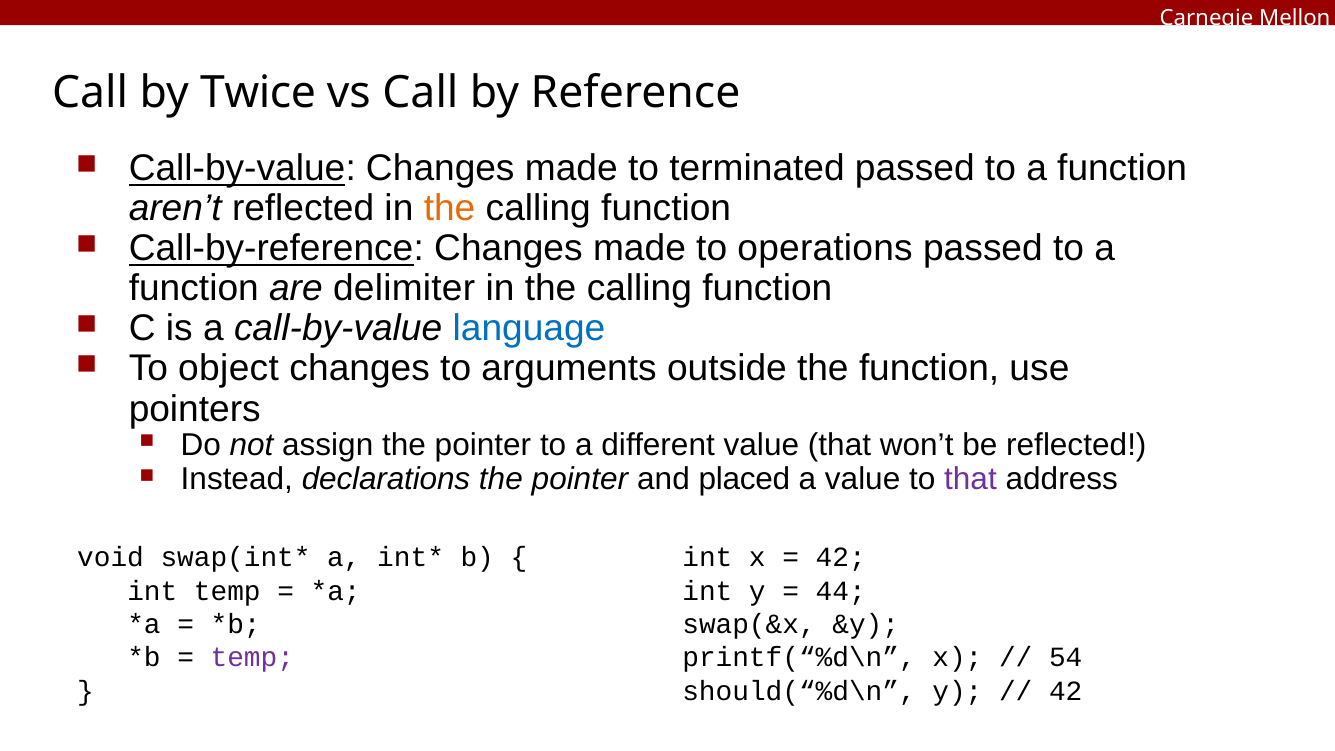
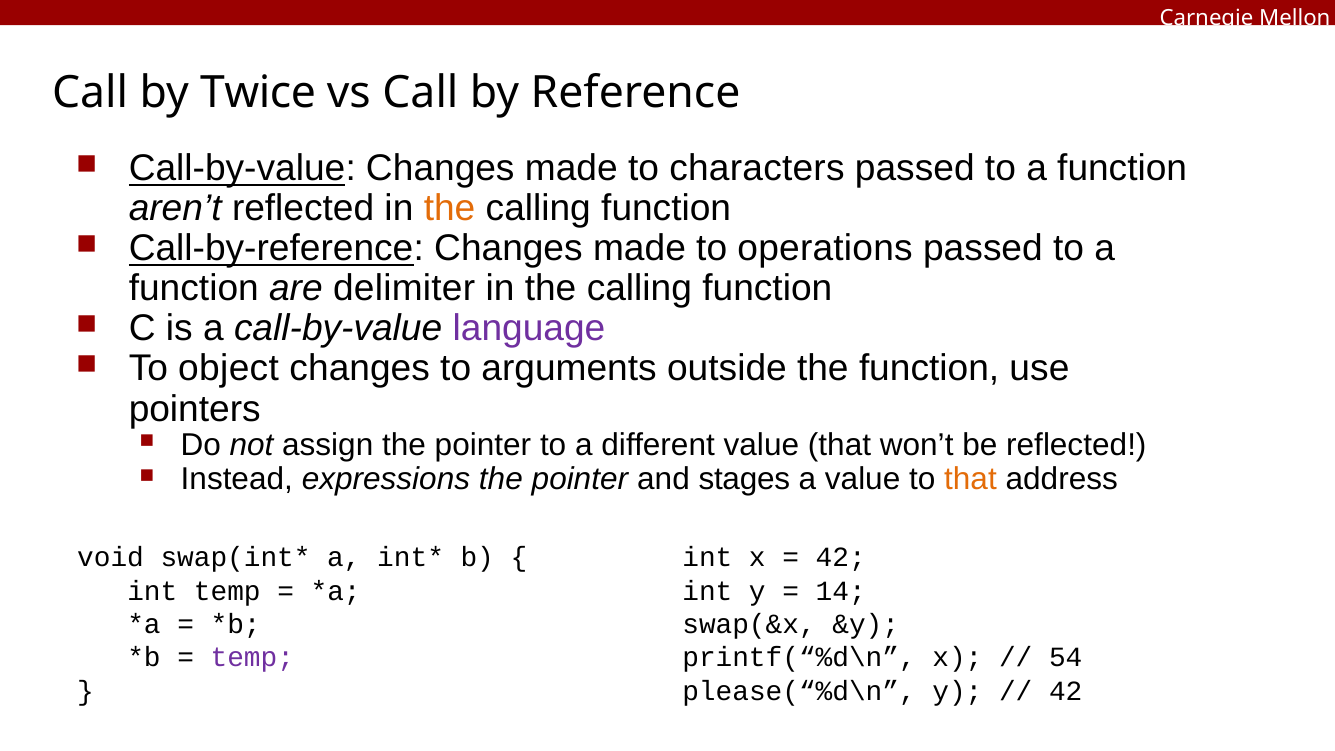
terminated: terminated -> characters
language colour: blue -> purple
declarations: declarations -> expressions
placed: placed -> stages
that at (970, 479) colour: purple -> orange
44: 44 -> 14
should(“%d\n: should(“%d\n -> please(“%d\n
